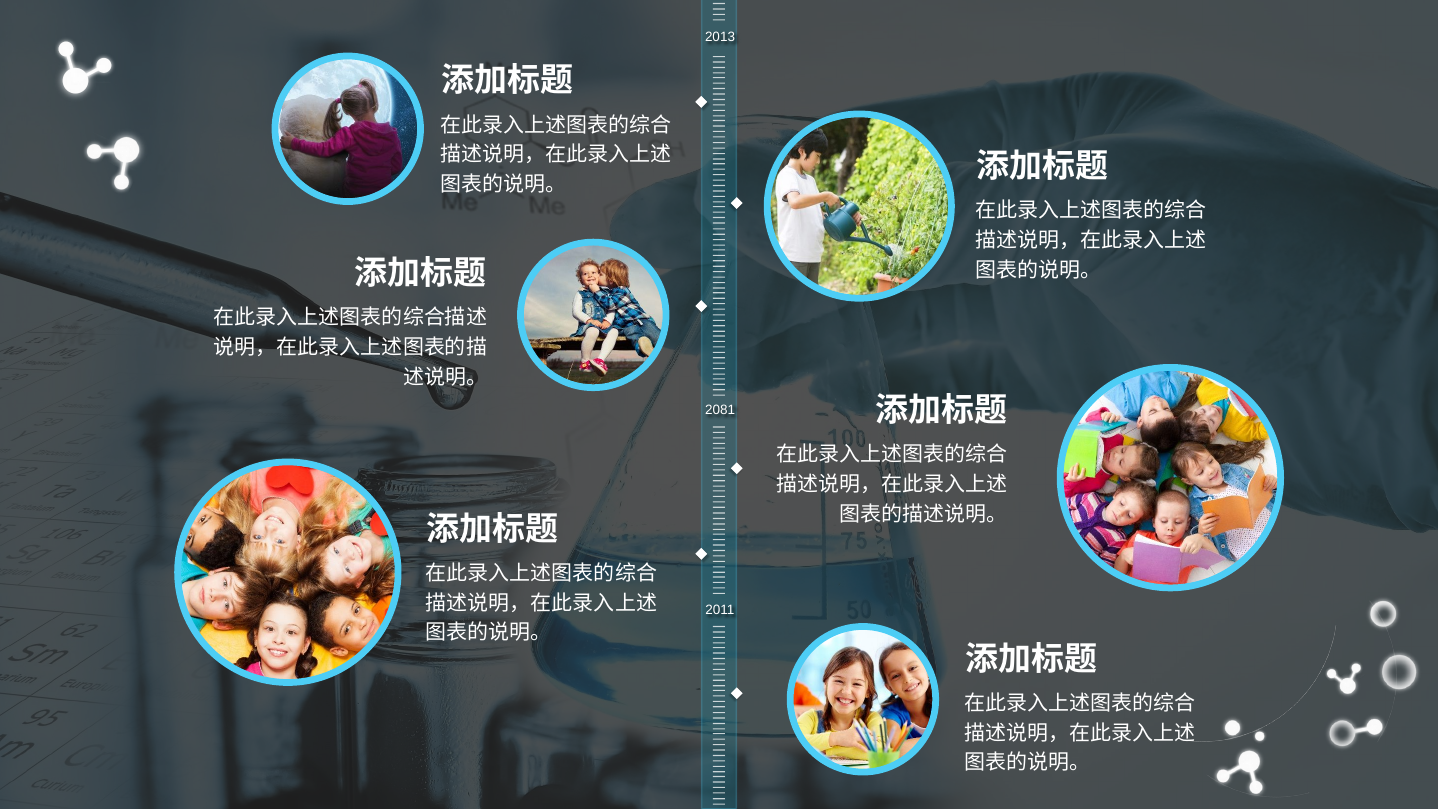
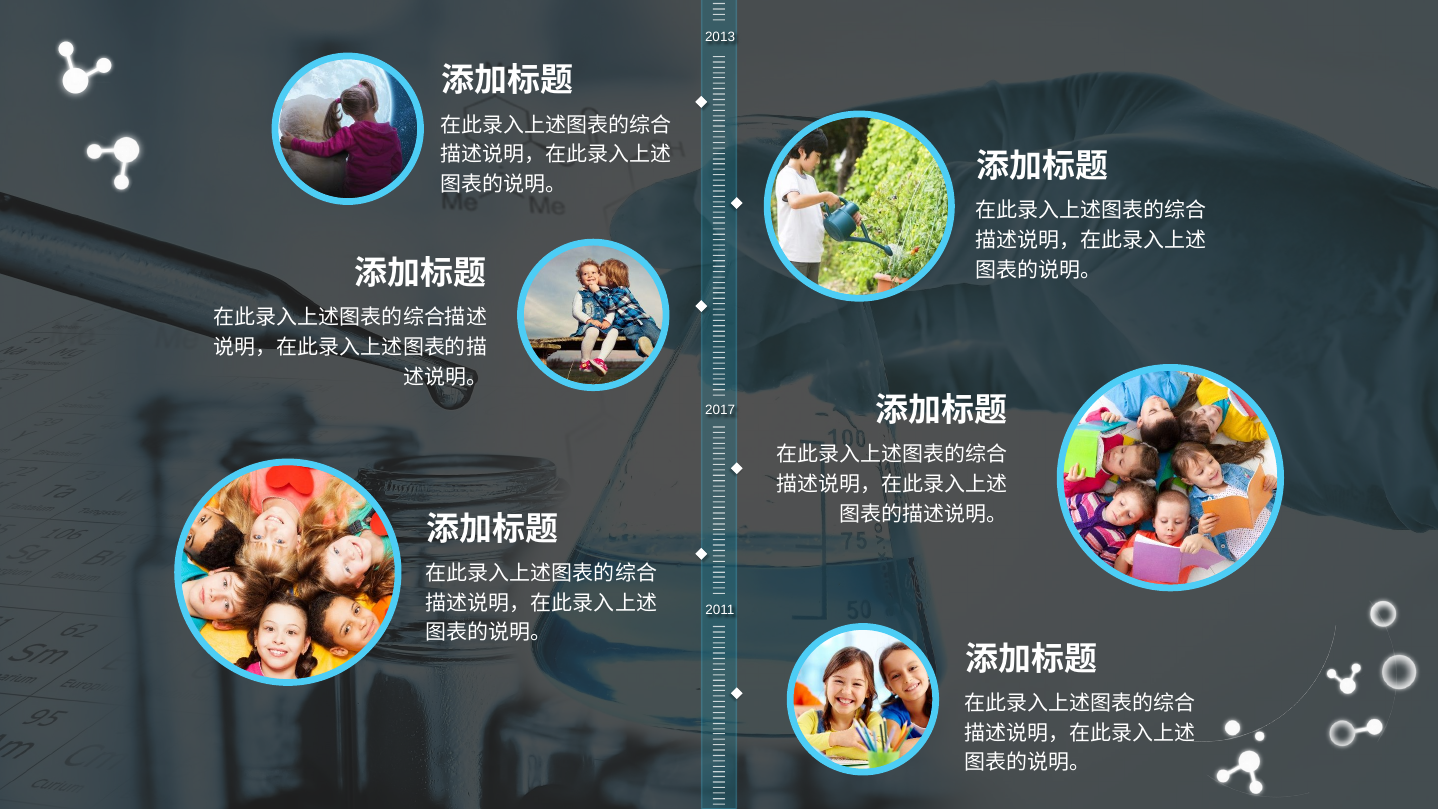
2081: 2081 -> 2017
